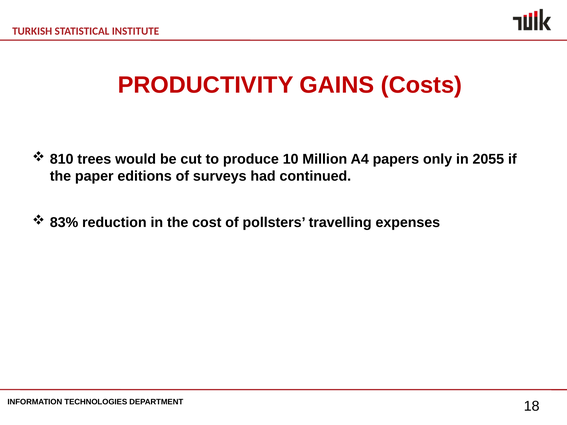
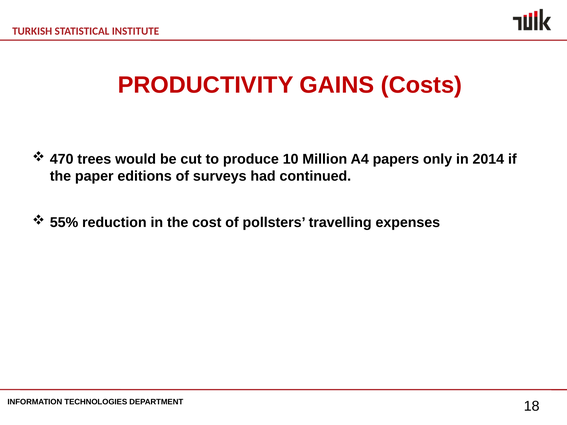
810: 810 -> 470
2055: 2055 -> 2014
83%: 83% -> 55%
